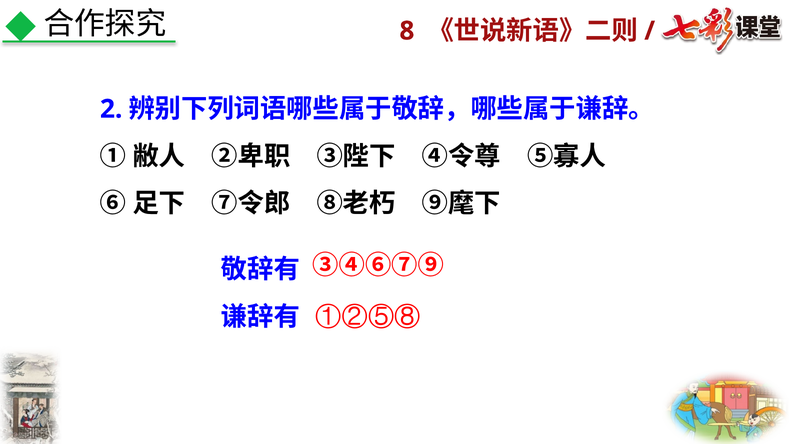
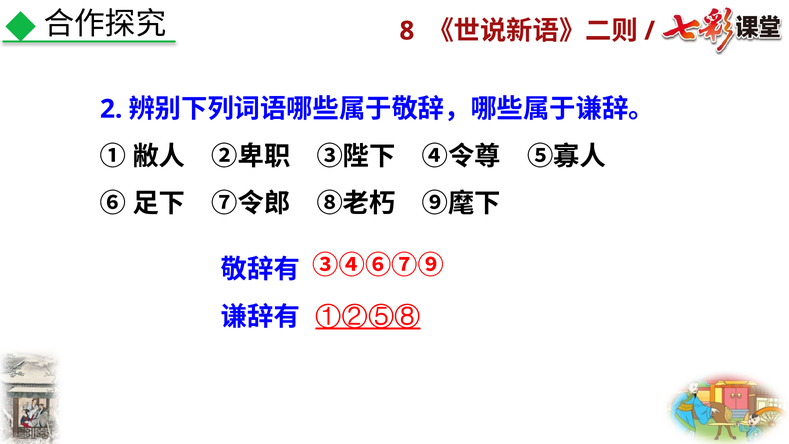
①②⑤⑧ underline: none -> present
